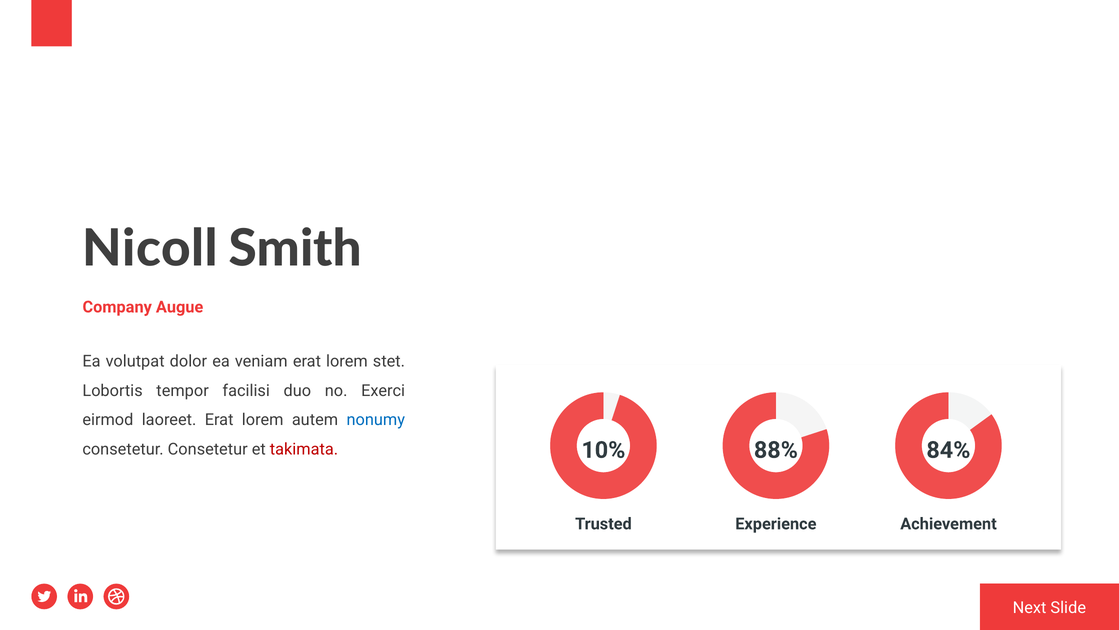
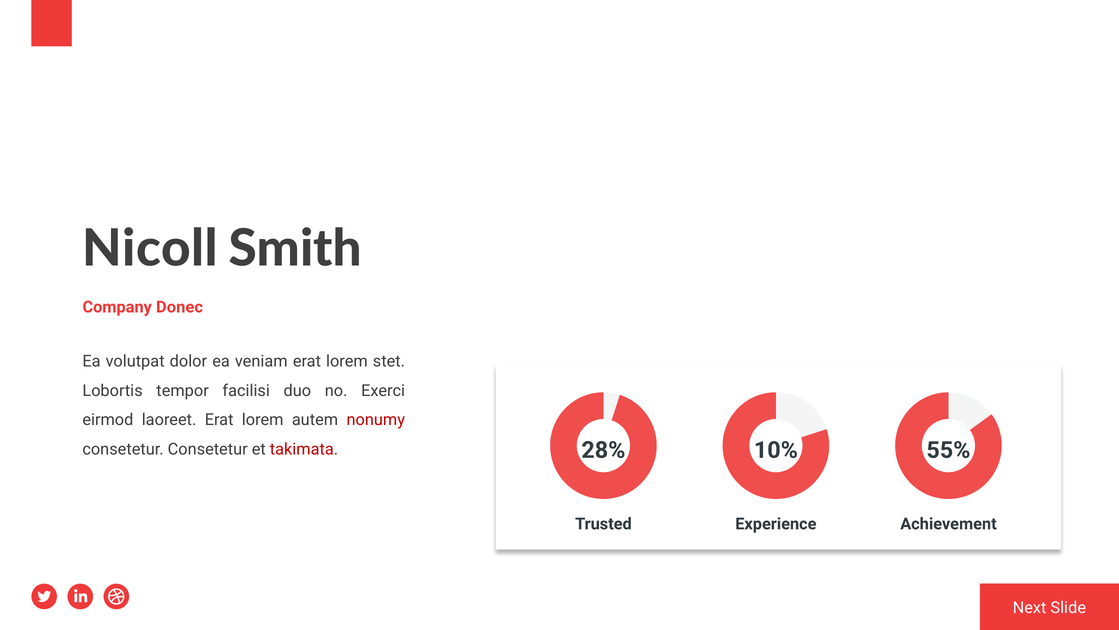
Augue: Augue -> Donec
nonumy colour: blue -> red
10%: 10% -> 28%
88%: 88% -> 10%
84%: 84% -> 55%
